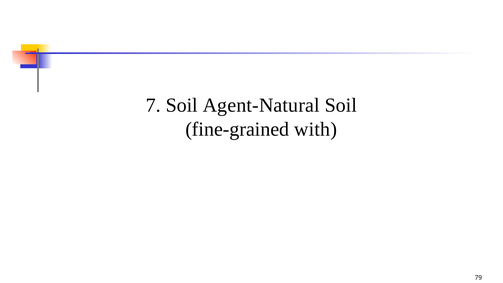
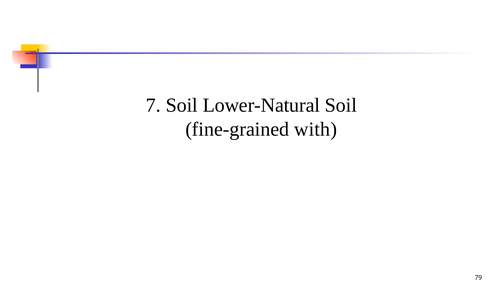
Agent-Natural: Agent-Natural -> Lower-Natural
